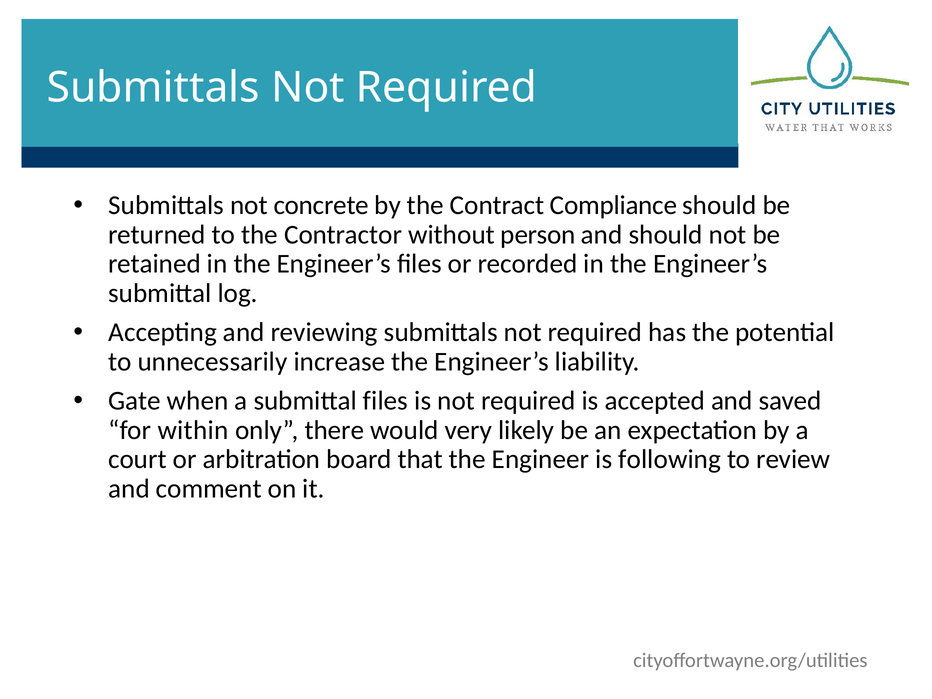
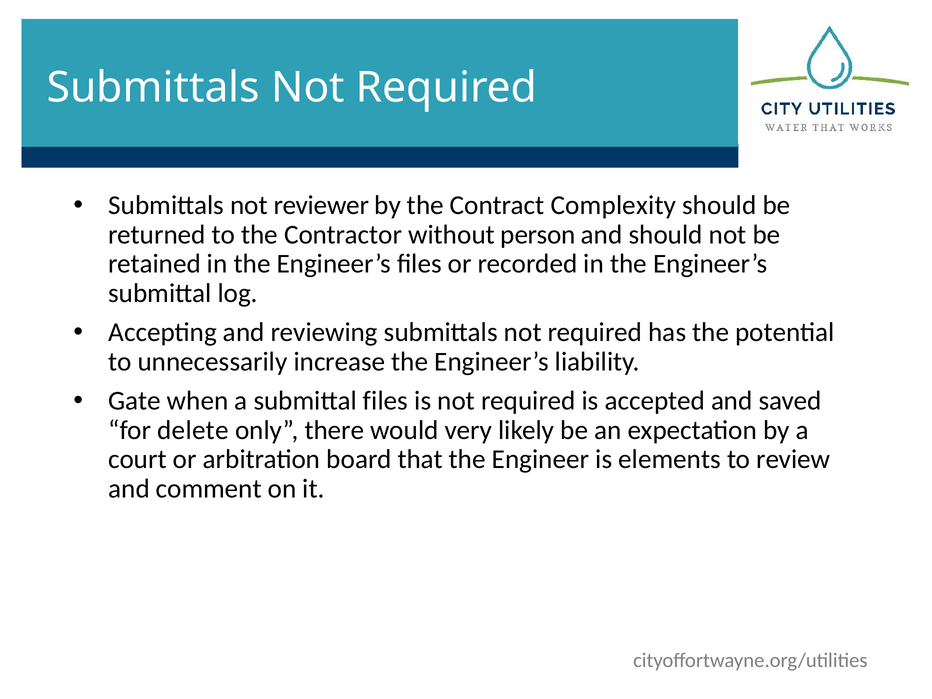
concrete: concrete -> reviewer
Compliance: Compliance -> Complexity
within: within -> delete
following: following -> elements
